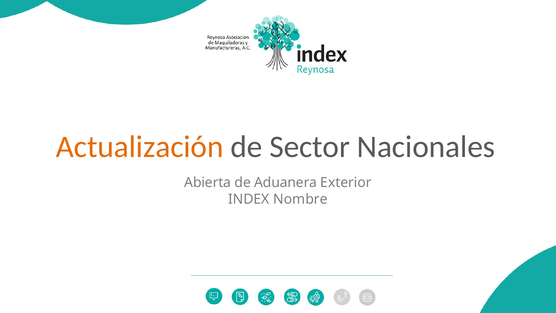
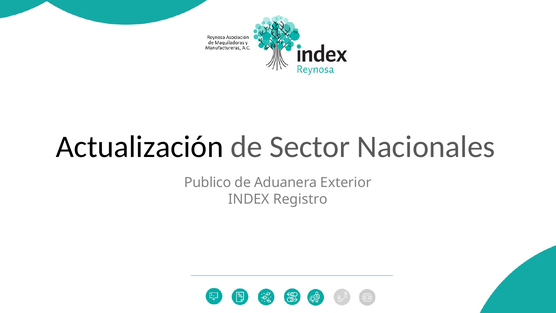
Actualización colour: orange -> black
Abierta: Abierta -> Publico
Nombre: Nombre -> Registro
